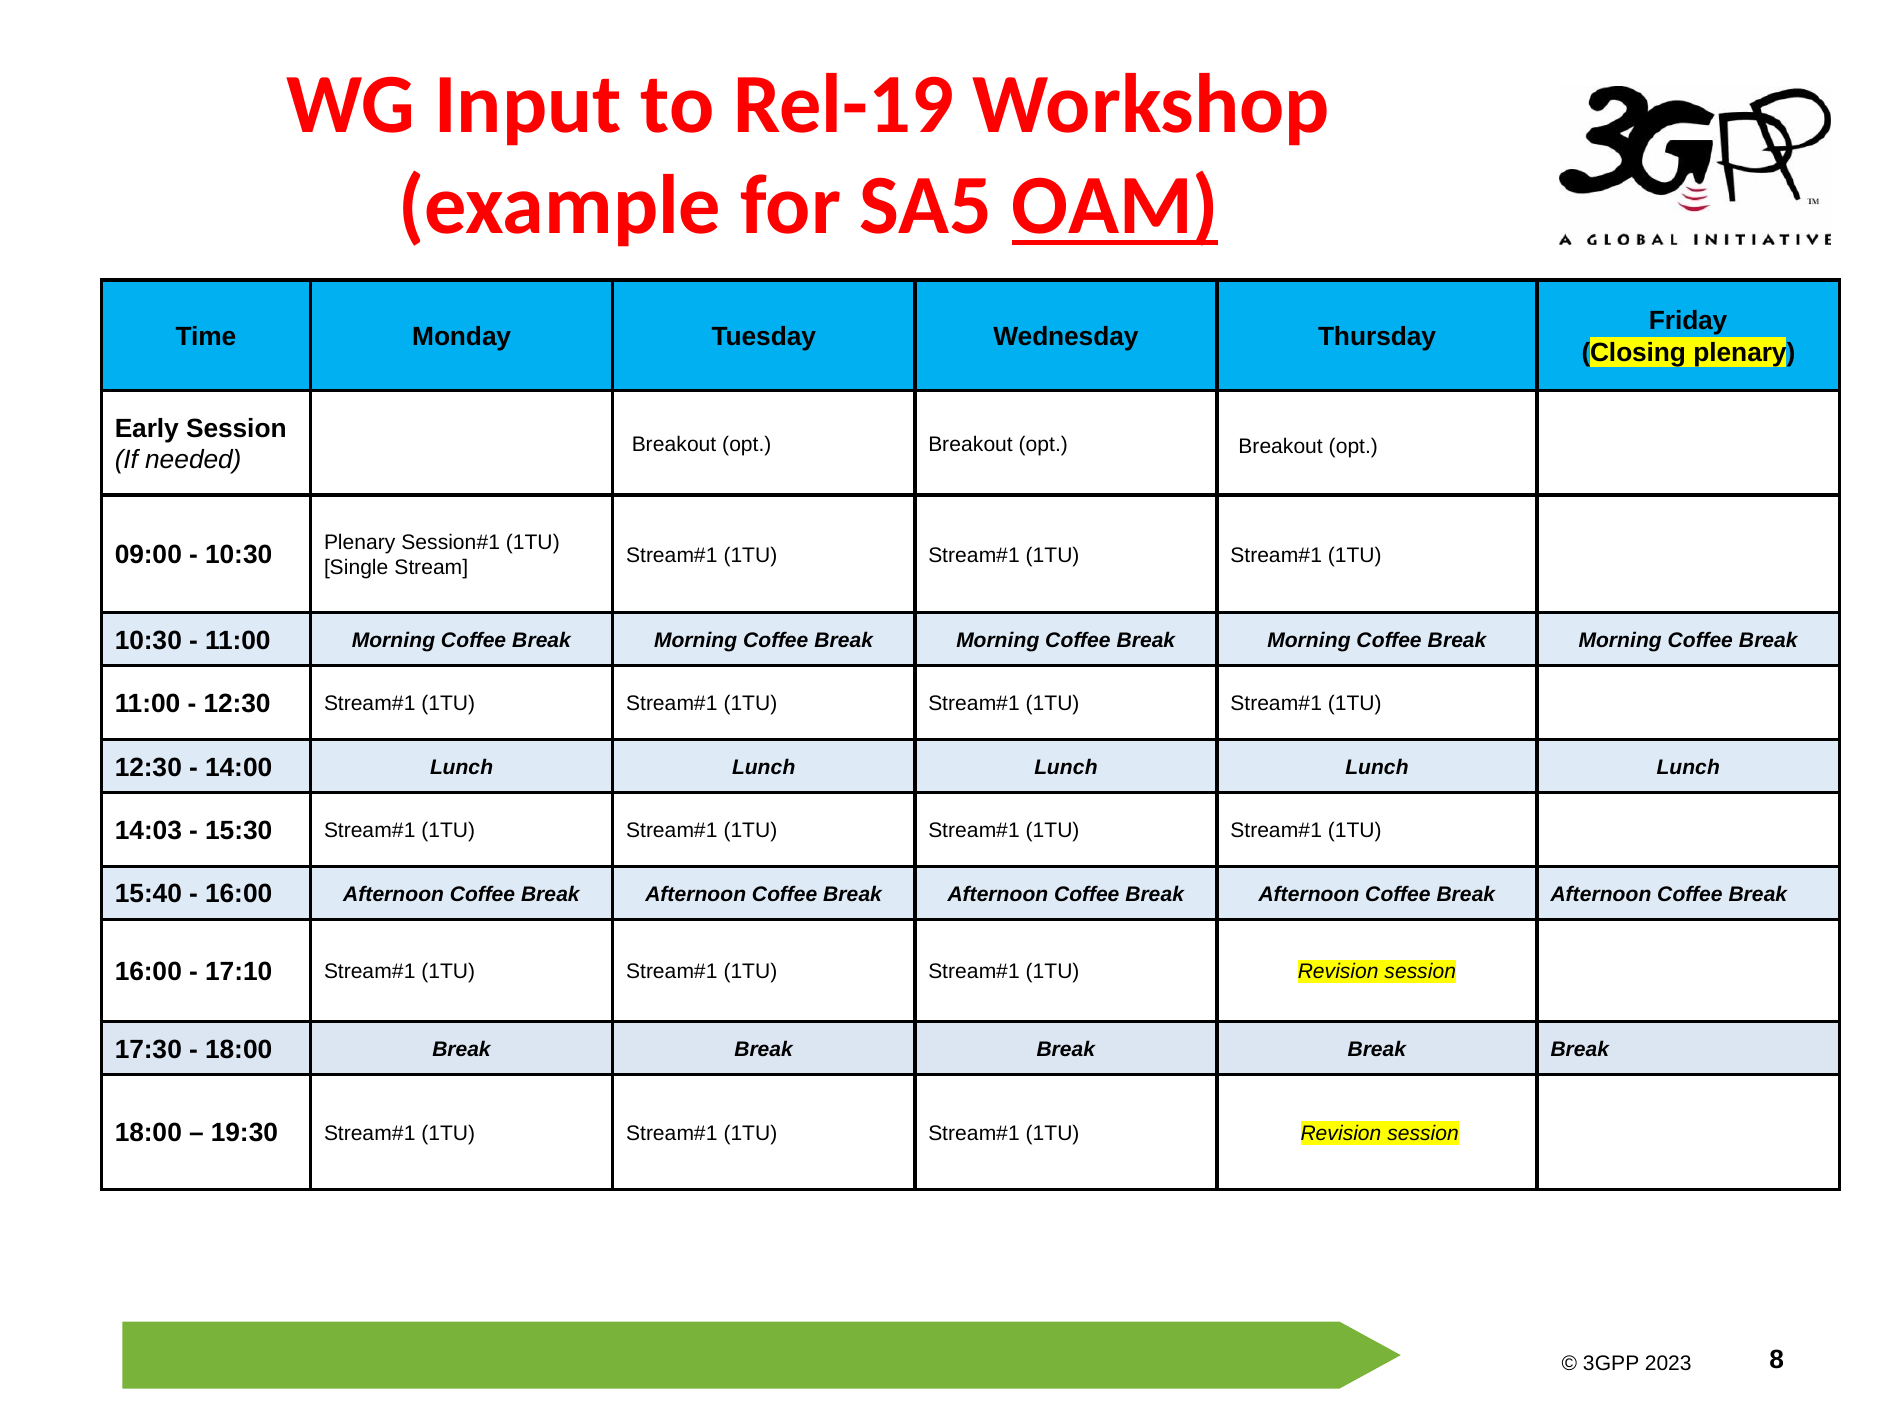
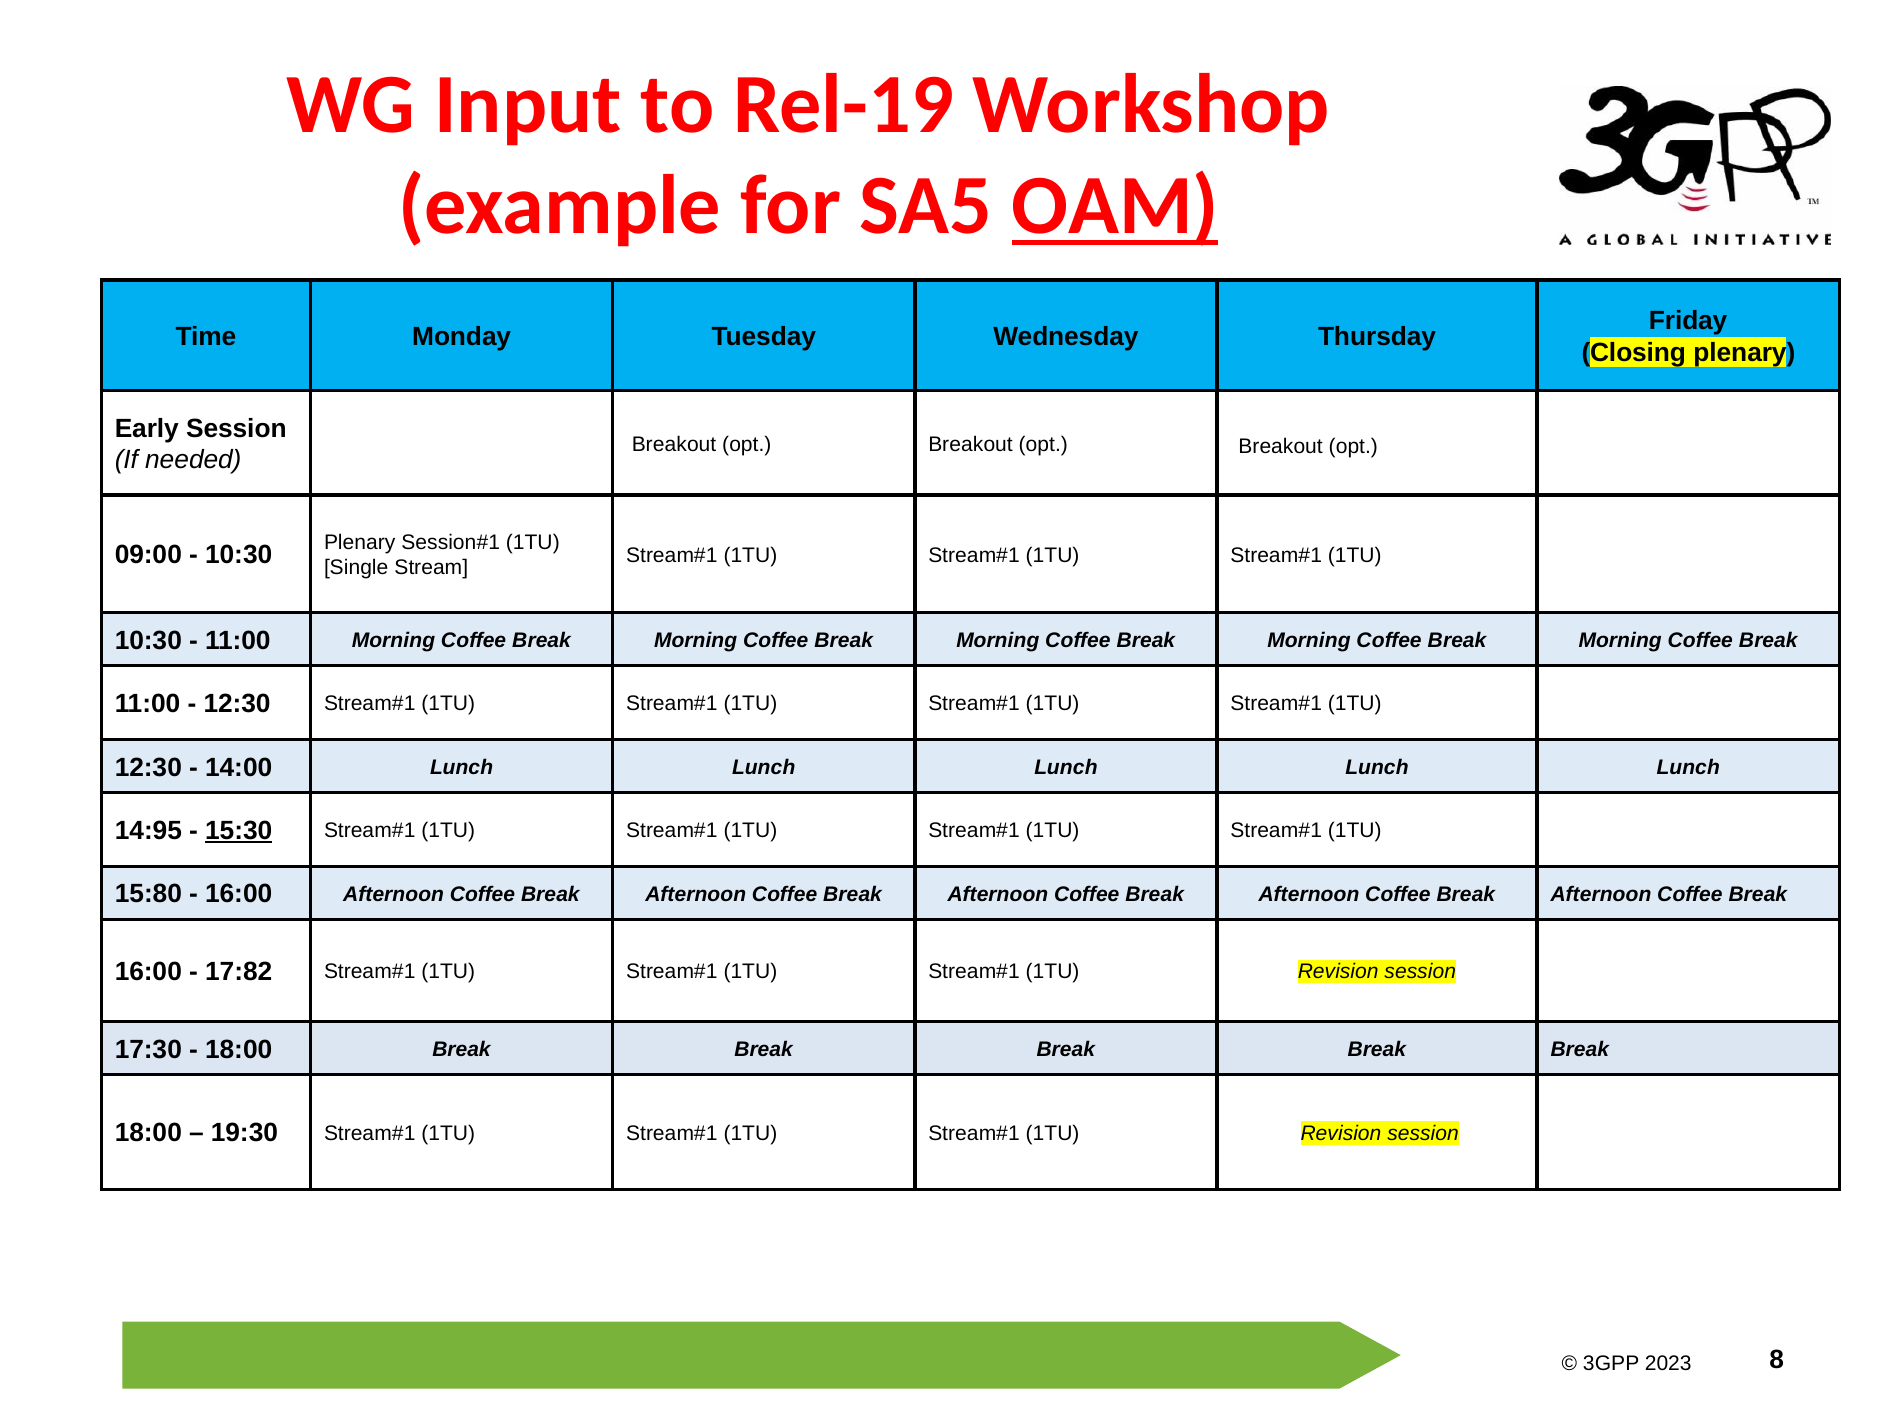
14:03: 14:03 -> 14:95
15:30 underline: none -> present
15:40: 15:40 -> 15:80
17:10: 17:10 -> 17:82
